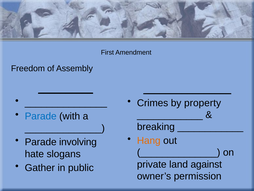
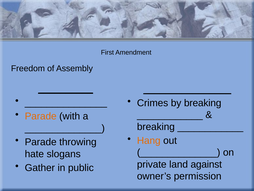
by property: property -> breaking
Parade at (41, 116) colour: blue -> orange
involving: involving -> throwing
